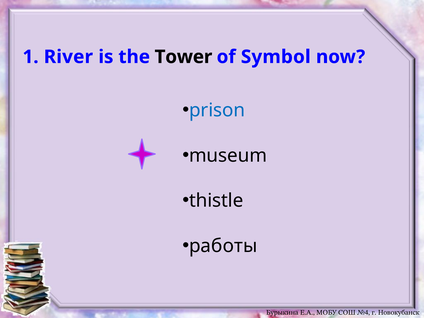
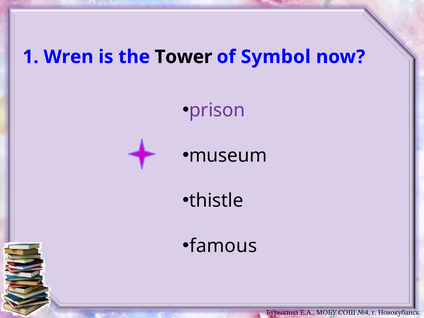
River: River -> Wren
prison colour: blue -> purple
работы: работы -> famous
